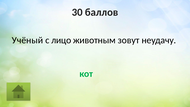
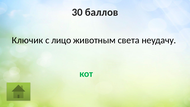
Учёный: Учёный -> Ключик
зовут: зовут -> света
